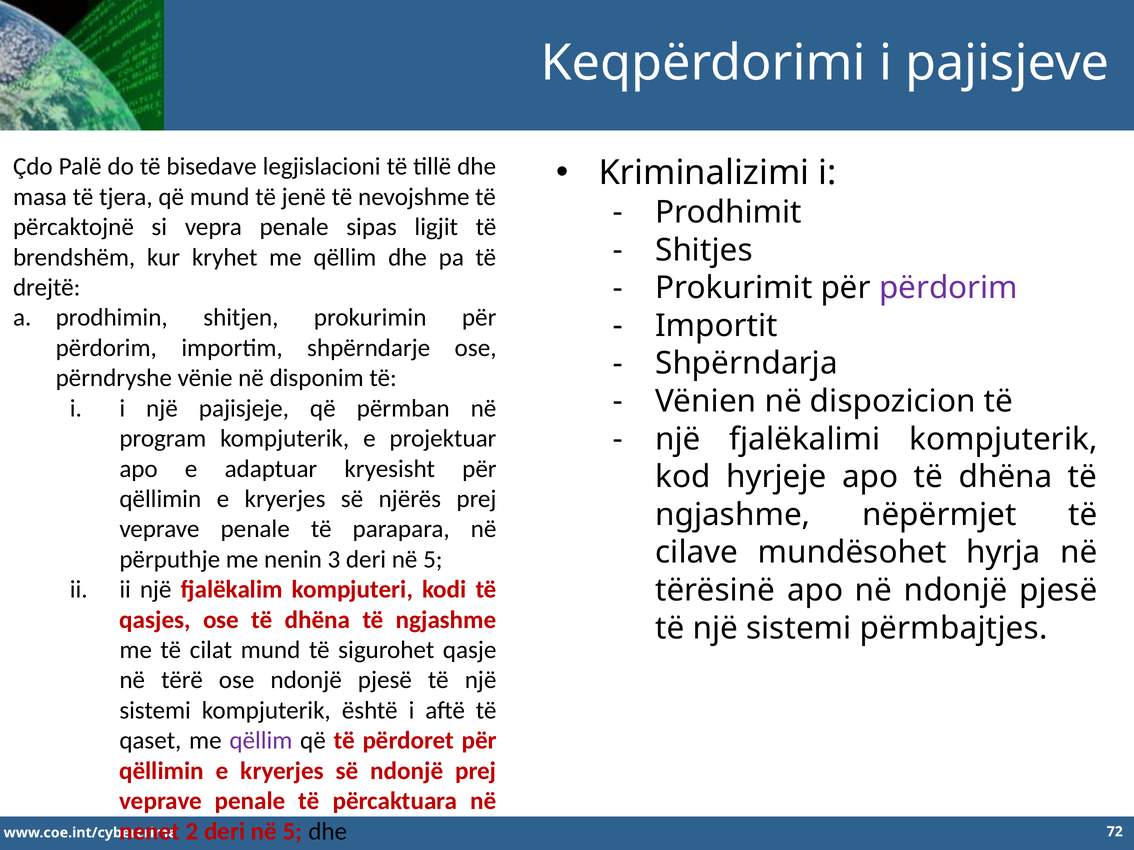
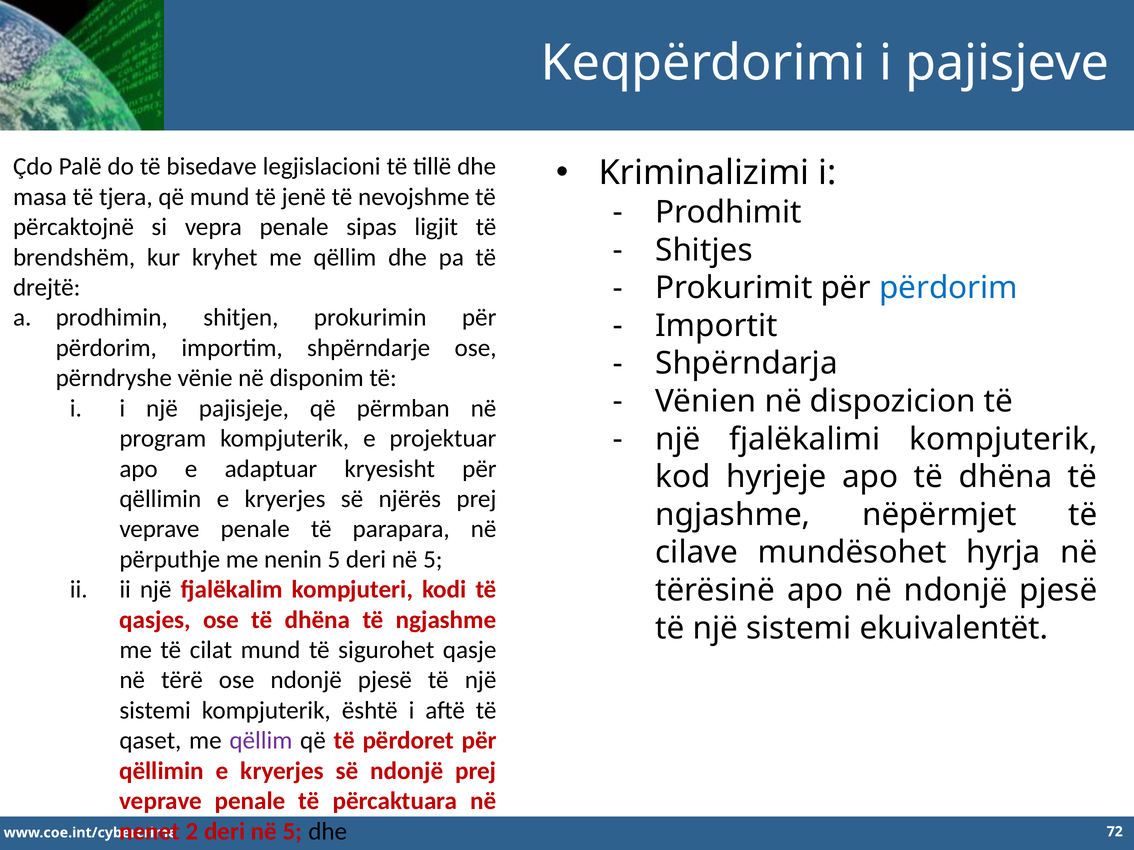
përdorim at (948, 288) colour: purple -> blue
nenin 3: 3 -> 5
përmbajtjes: përmbajtjes -> ekuivalentët
